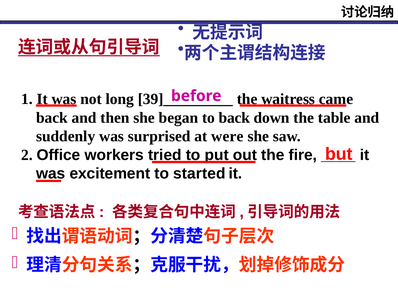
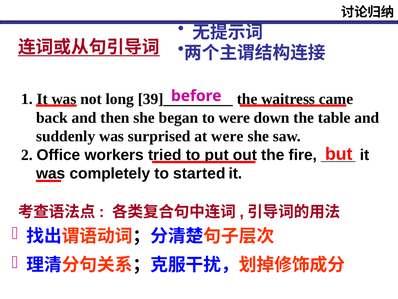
to back: back -> were
excitement: excitement -> completely
